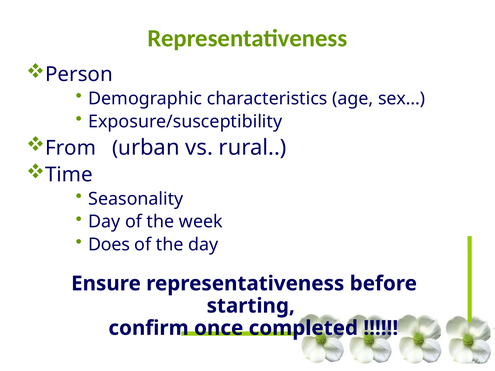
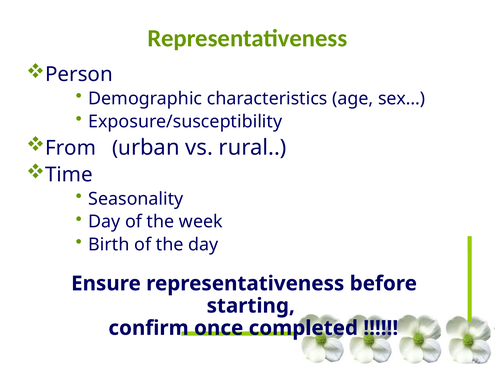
Does: Does -> Birth
